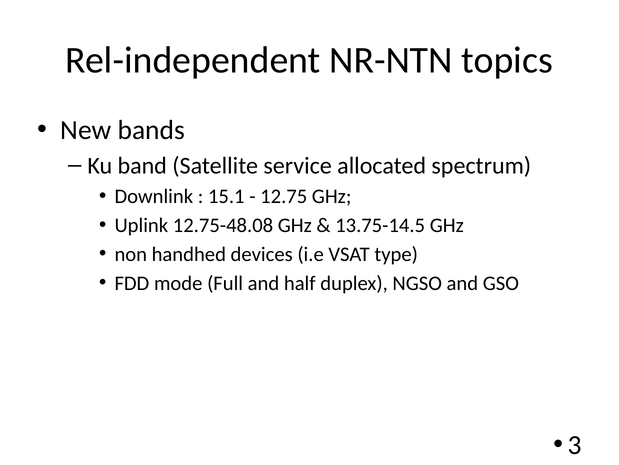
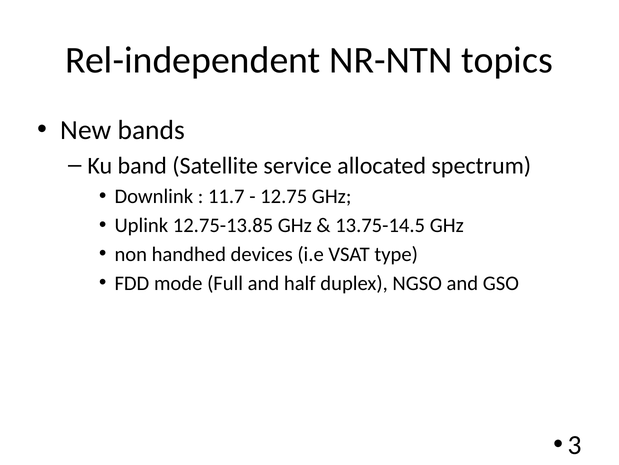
15.1: 15.1 -> 11.7
12.75-48.08: 12.75-48.08 -> 12.75-13.85
